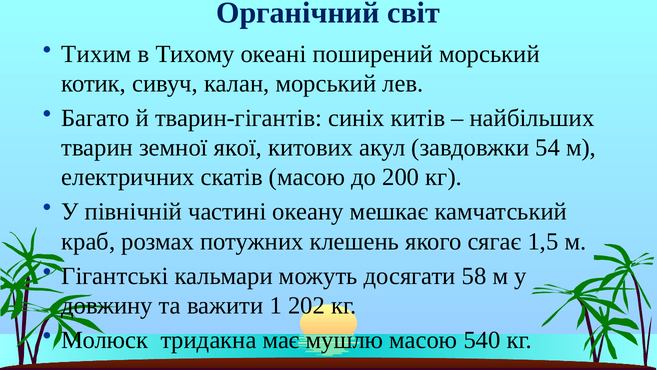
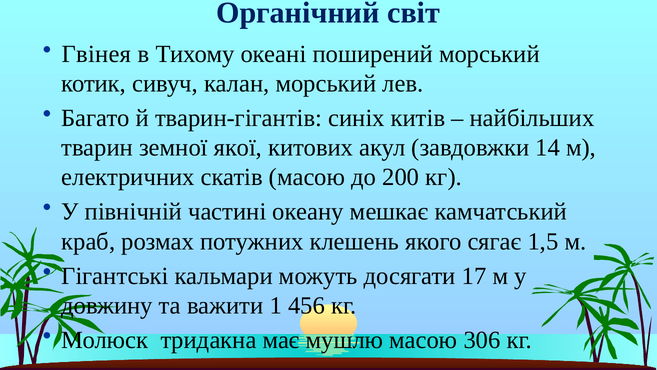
Тихим: Тихим -> Гвінея
54: 54 -> 14
58: 58 -> 17
202: 202 -> 456
540: 540 -> 306
